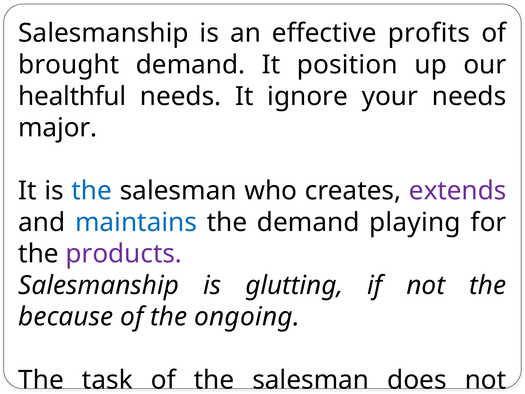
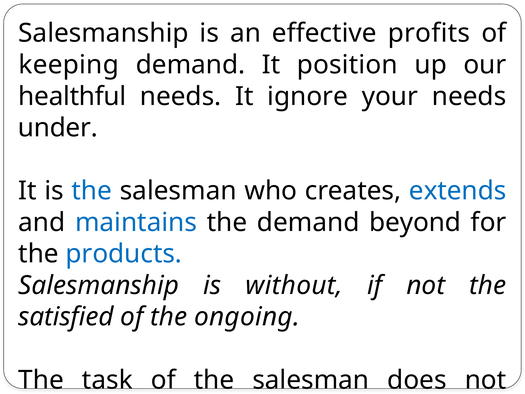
brought: brought -> keeping
major: major -> under
extends colour: purple -> blue
playing: playing -> beyond
products colour: purple -> blue
glutting: glutting -> without
because: because -> satisfied
